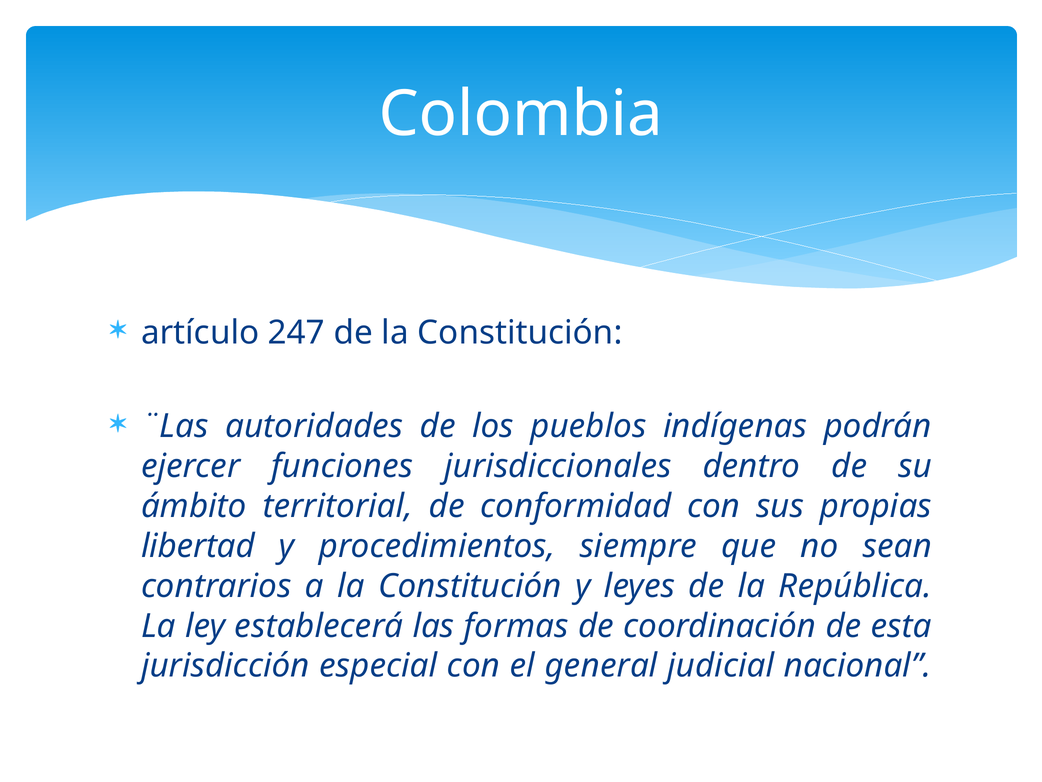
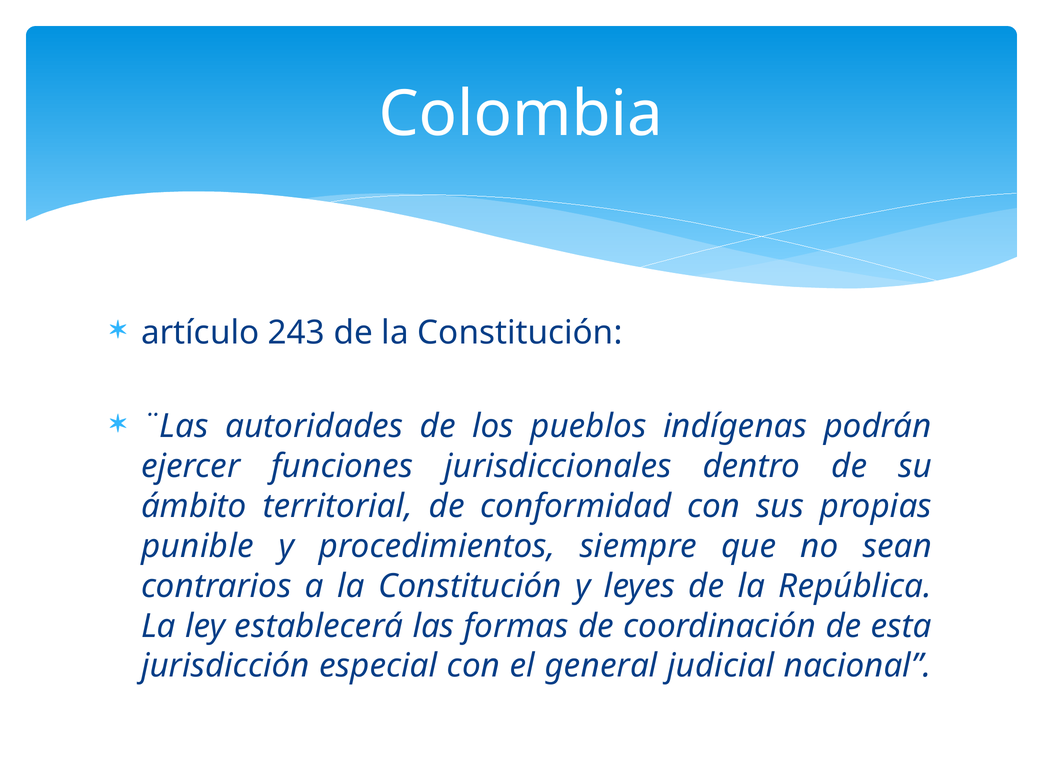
247: 247 -> 243
libertad: libertad -> punible
